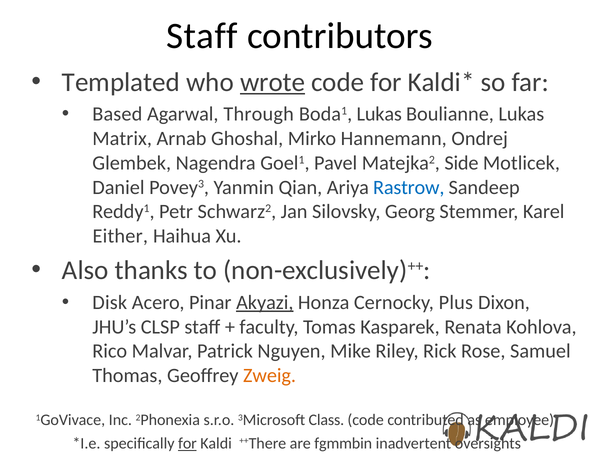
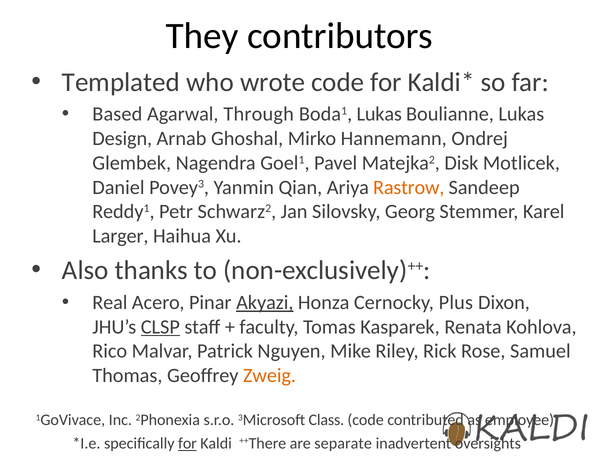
Staff at (202, 36): Staff -> They
wrote underline: present -> none
Matrix: Matrix -> Design
Side: Side -> Disk
Rastrow colour: blue -> orange
Either: Either -> Larger
Disk: Disk -> Real
CLSP underline: none -> present
fgmmbin: fgmmbin -> separate
